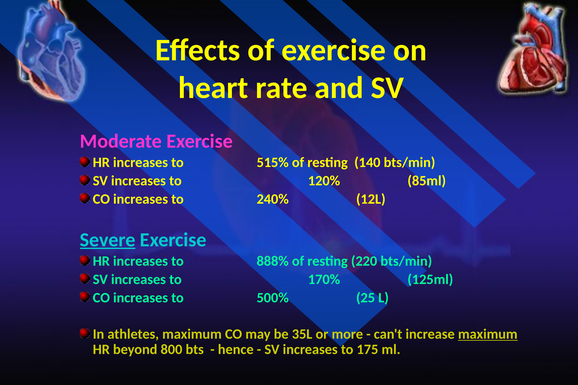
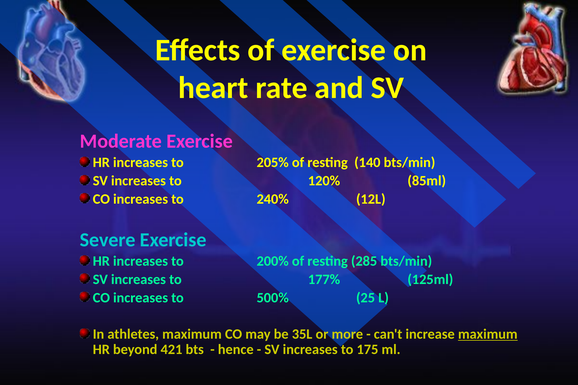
515%: 515% -> 205%
Severe underline: present -> none
888%: 888% -> 200%
220: 220 -> 285
170%: 170% -> 177%
800: 800 -> 421
